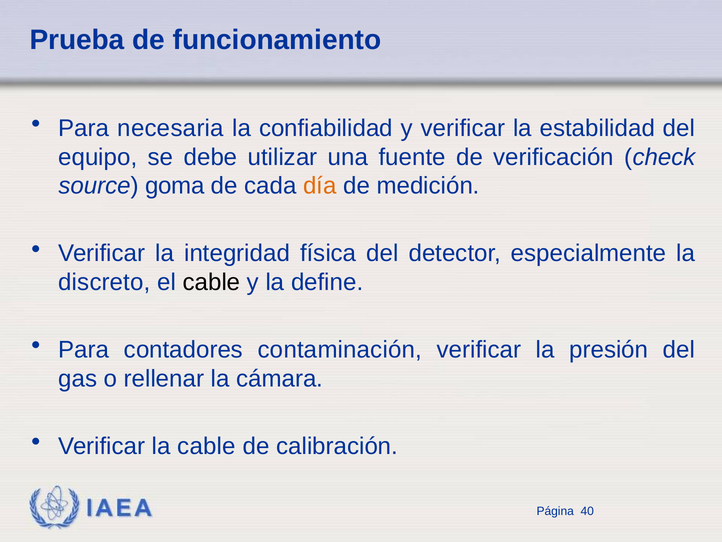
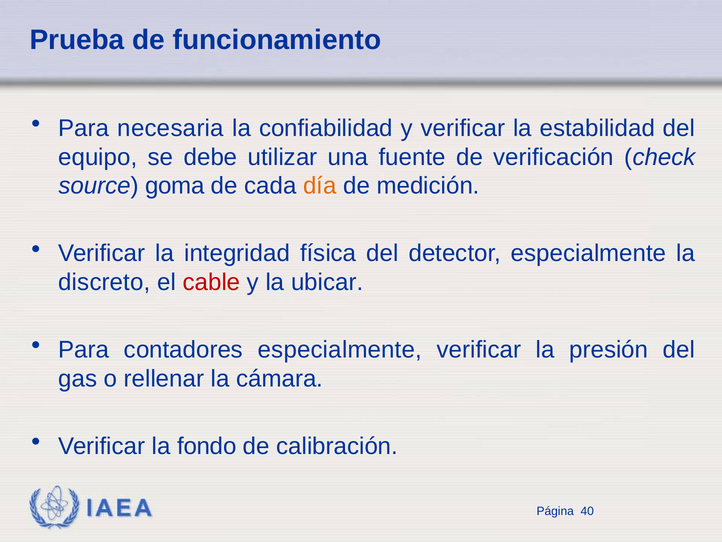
cable at (211, 282) colour: black -> red
define: define -> ubicar
contadores contaminación: contaminación -> especialmente
la cable: cable -> fondo
